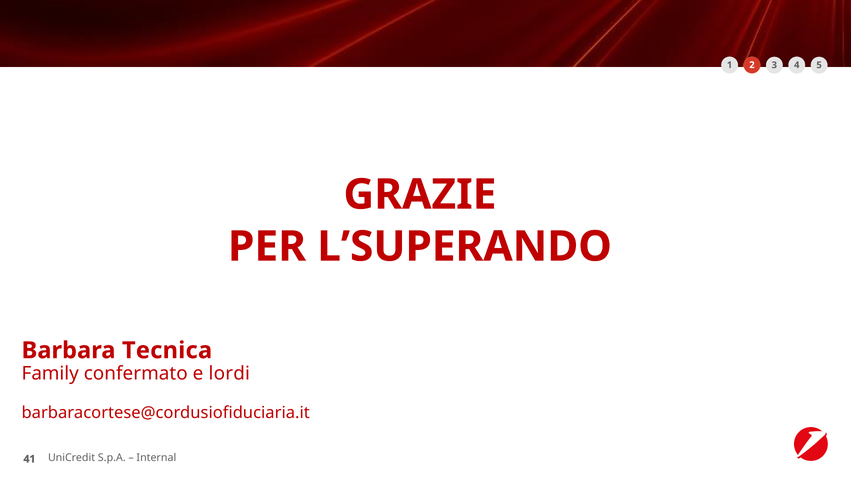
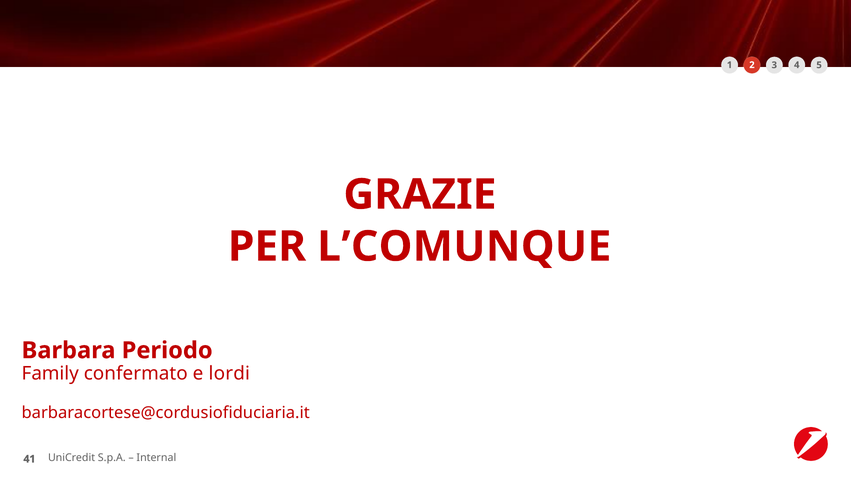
L’SUPERANDO: L’SUPERANDO -> L’COMUNQUE
Tecnica: Tecnica -> Periodo
